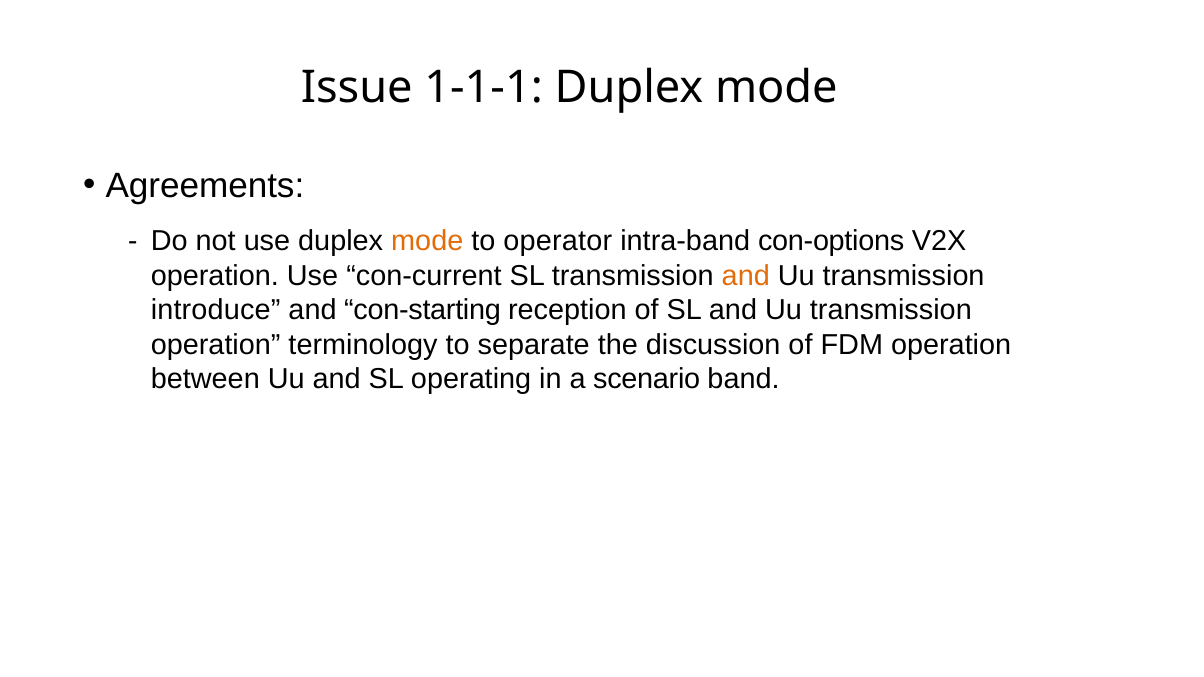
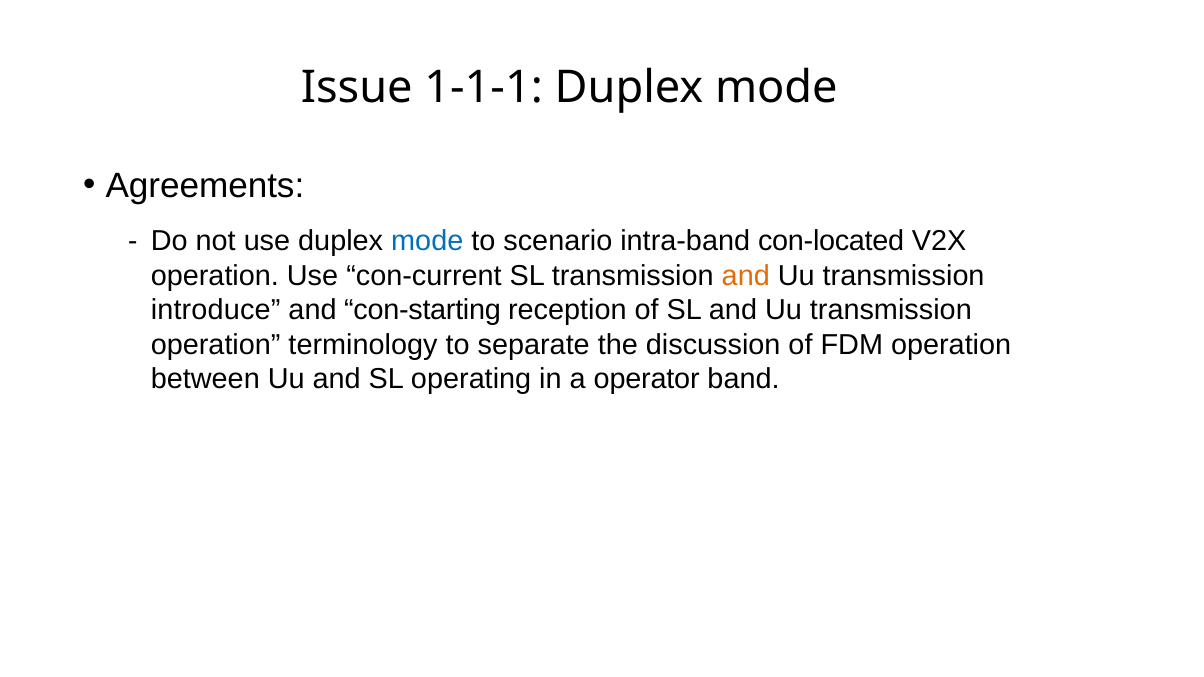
mode at (427, 241) colour: orange -> blue
operator: operator -> scenario
con-options: con-options -> con-located
scenario: scenario -> operator
